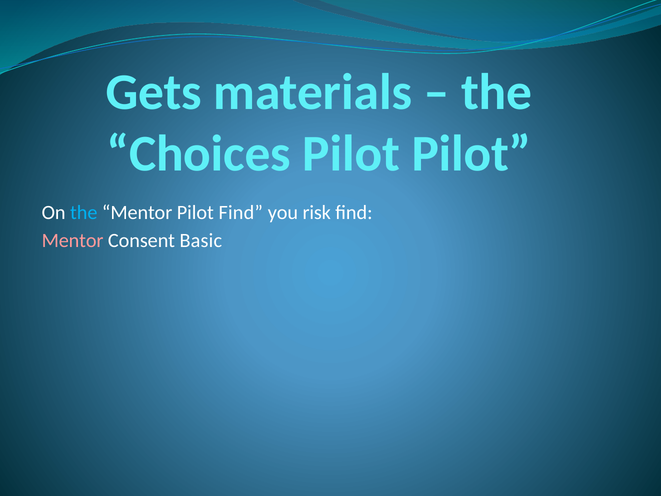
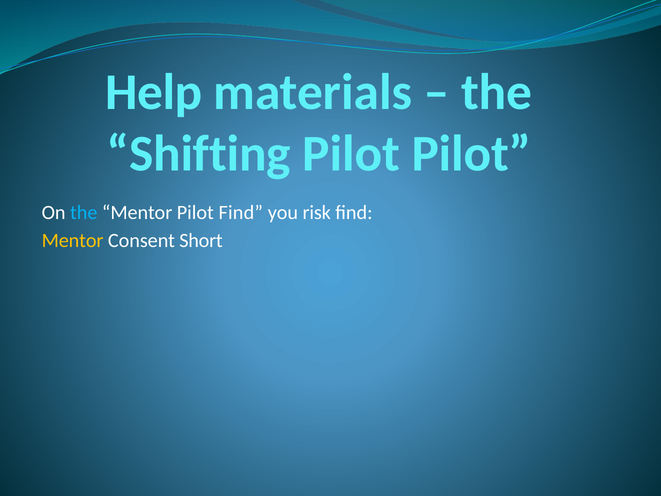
Gets: Gets -> Help
Choices: Choices -> Shifting
Mentor at (73, 241) colour: pink -> yellow
Basic: Basic -> Short
